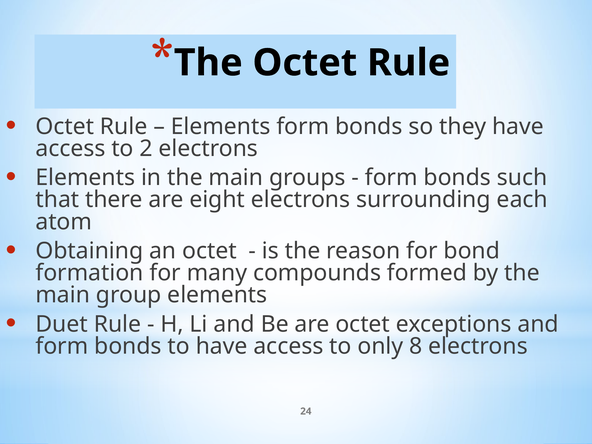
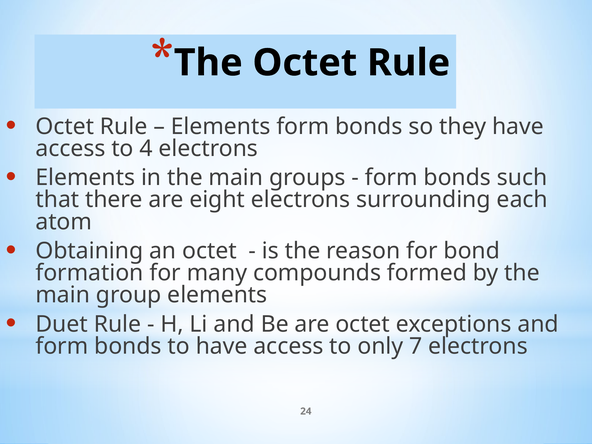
2: 2 -> 4
8: 8 -> 7
